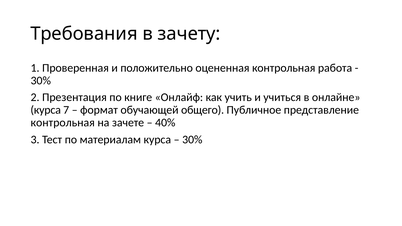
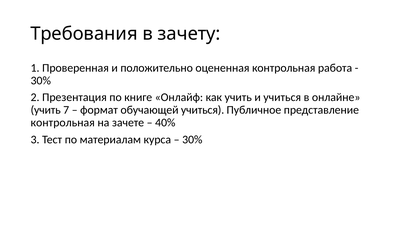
курса at (46, 110): курса -> учить
обучающей общего: общего -> учиться
